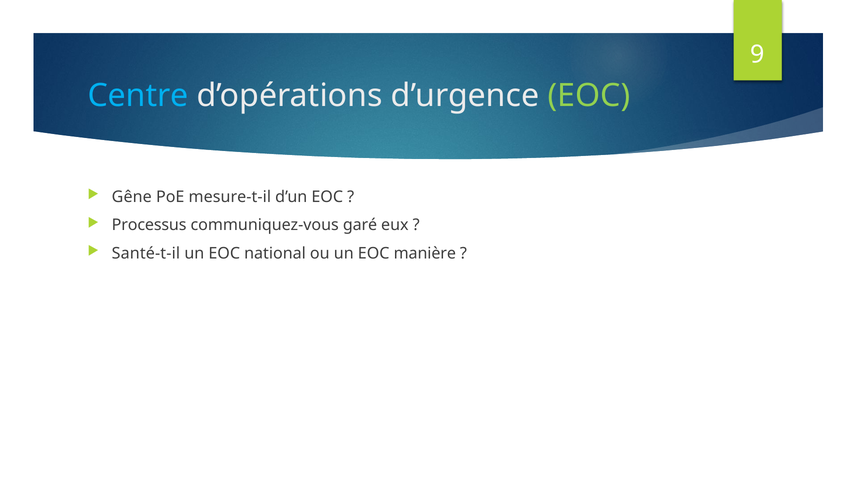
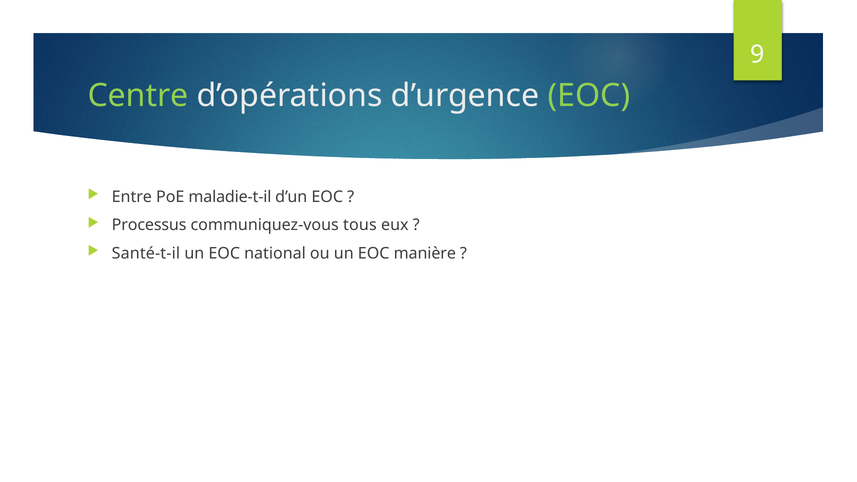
Centre colour: light blue -> light green
Gêne: Gêne -> Entre
mesure-t-il: mesure-t-il -> maladie-t-il
garé: garé -> tous
